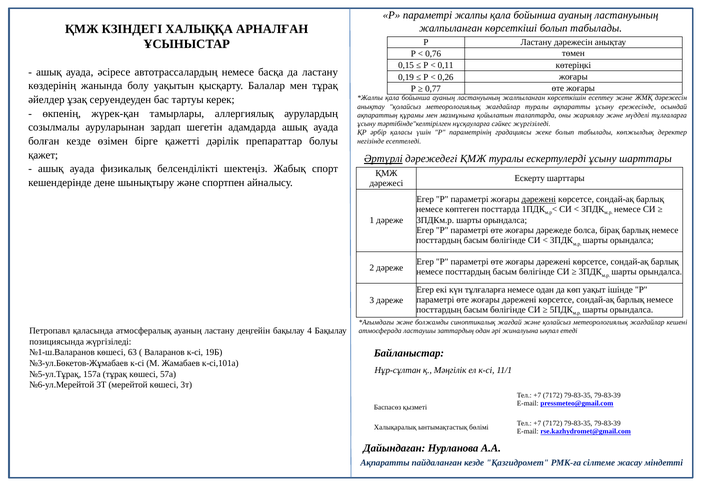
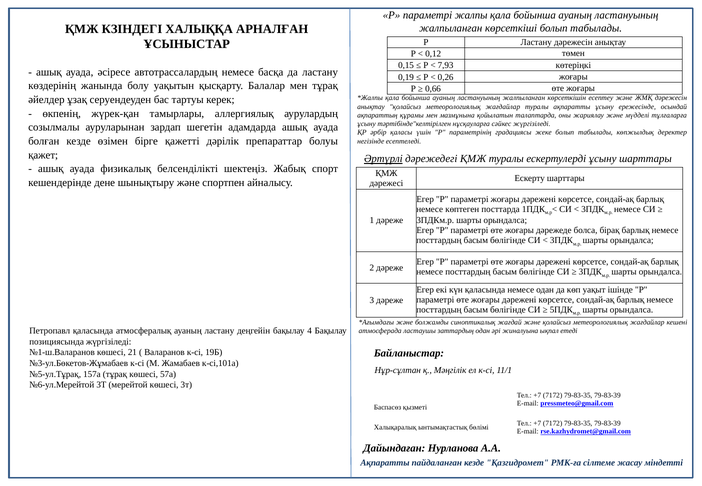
0,76: 0,76 -> 0,12
0,11: 0,11 -> 7,93
0,77: 0,77 -> 0,66
дәрежені at (539, 199) underline: present -> none
күн тұлғаларға: тұлғаларға -> қаласында
63: 63 -> 21
